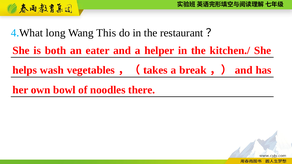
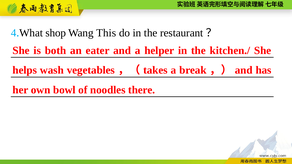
long: long -> shop
